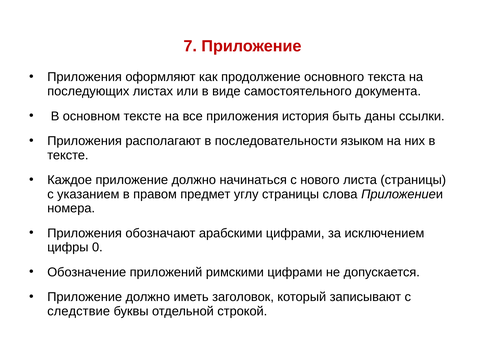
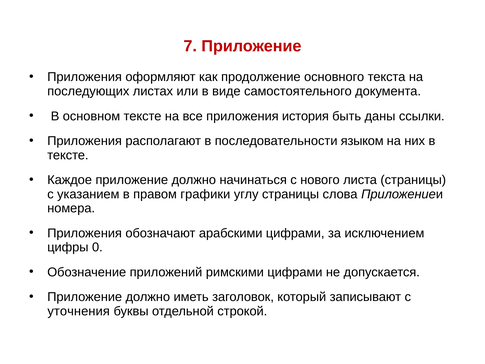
предмет: предмет -> графики
следствие: следствие -> уточнения
